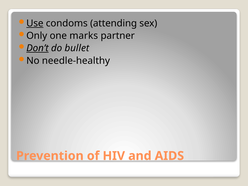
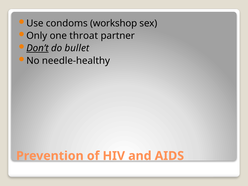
Use underline: present -> none
attending: attending -> workshop
marks: marks -> throat
